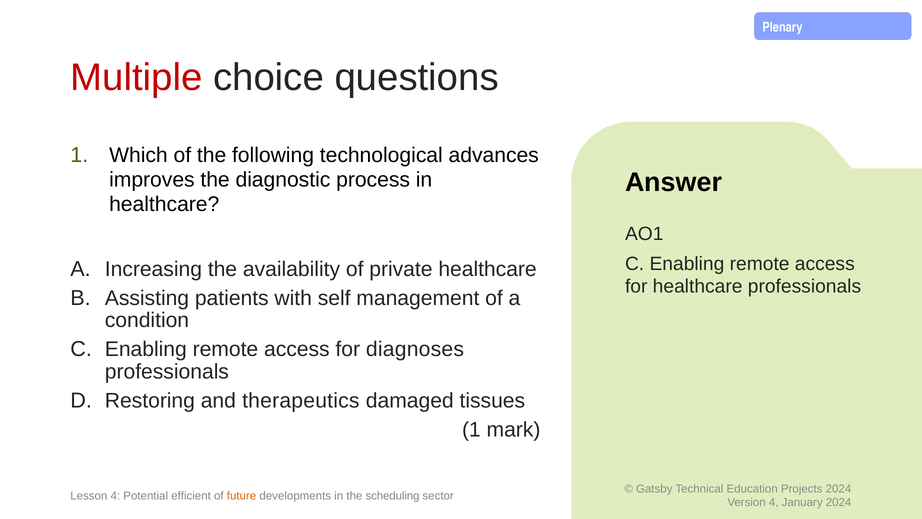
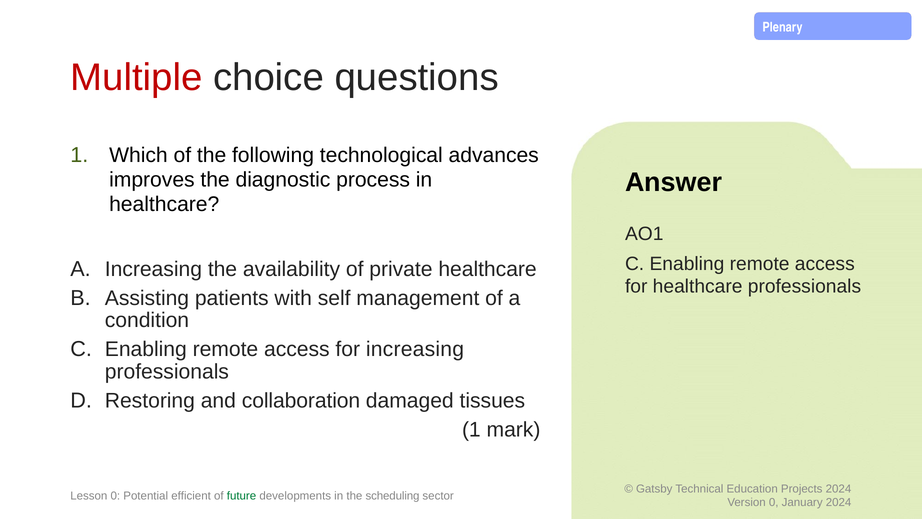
for diagnoses: diagnoses -> increasing
therapeutics: therapeutics -> collaboration
Lesson 4: 4 -> 0
future colour: orange -> green
4 at (774, 502): 4 -> 0
